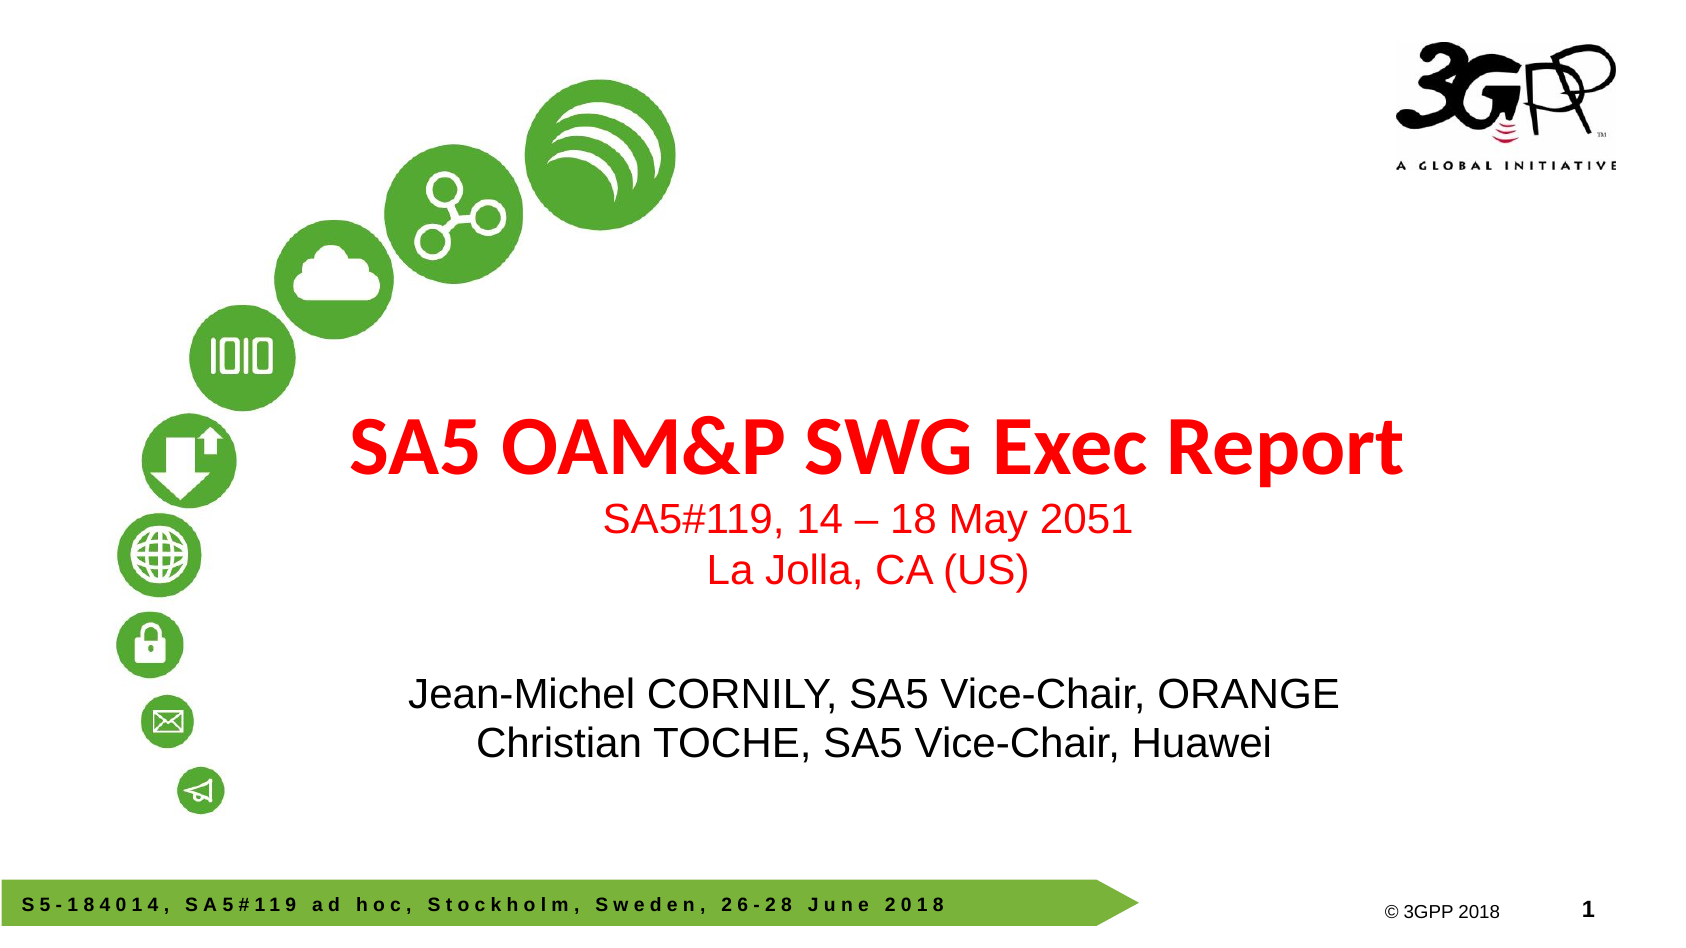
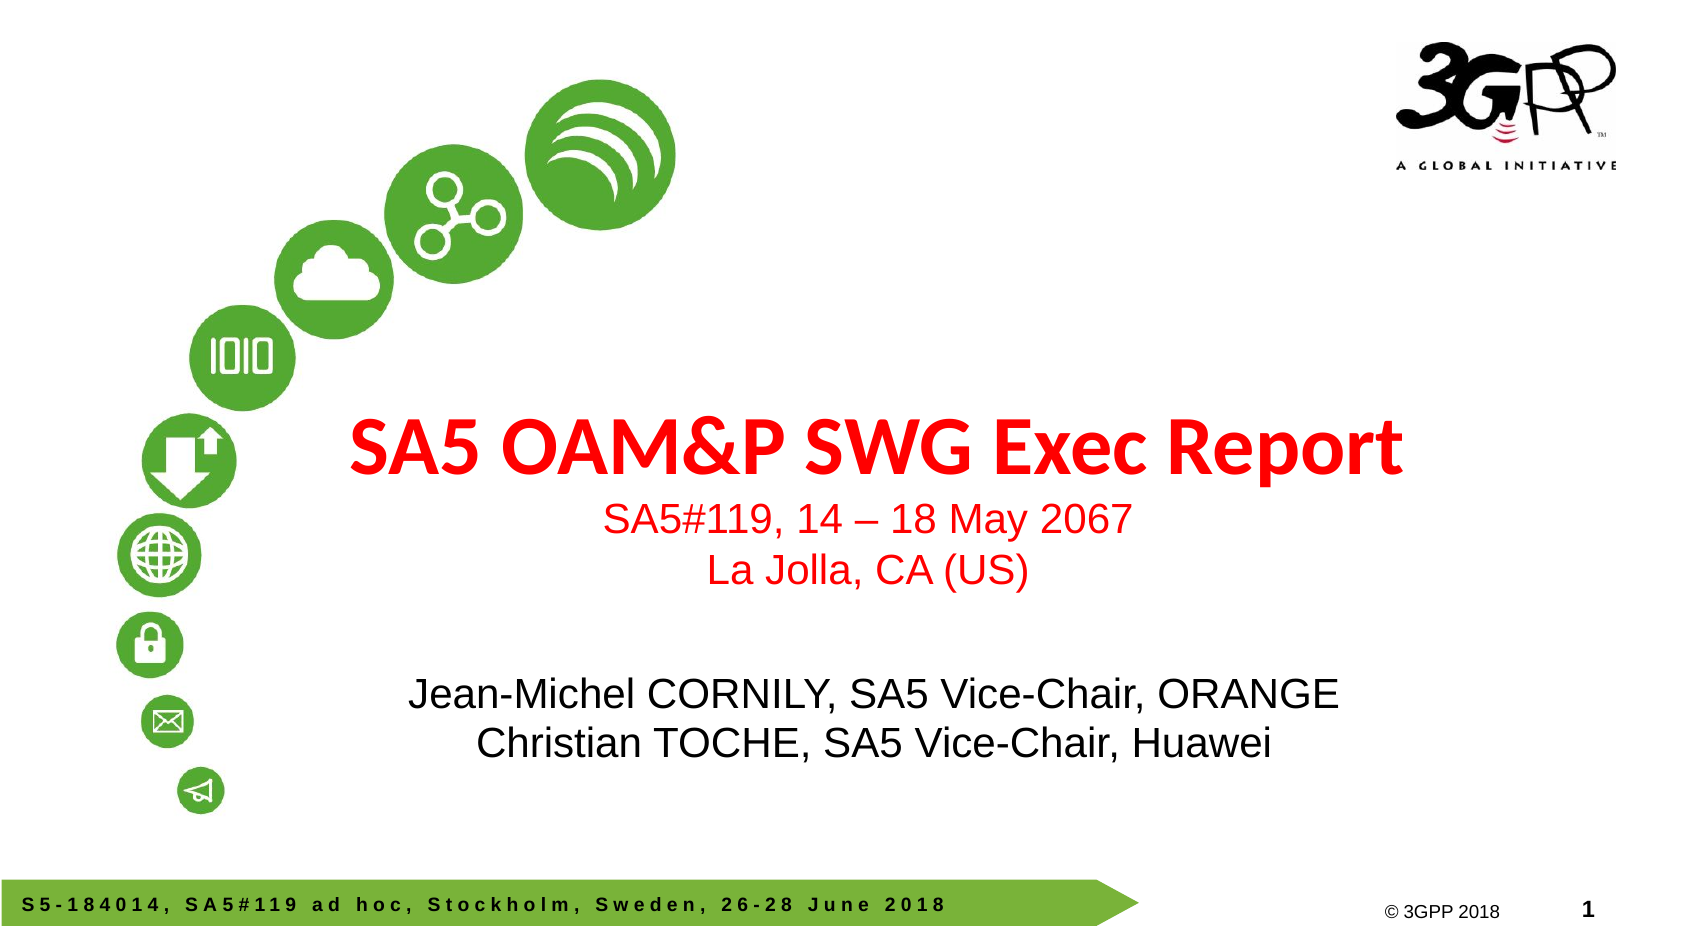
2051: 2051 -> 2067
